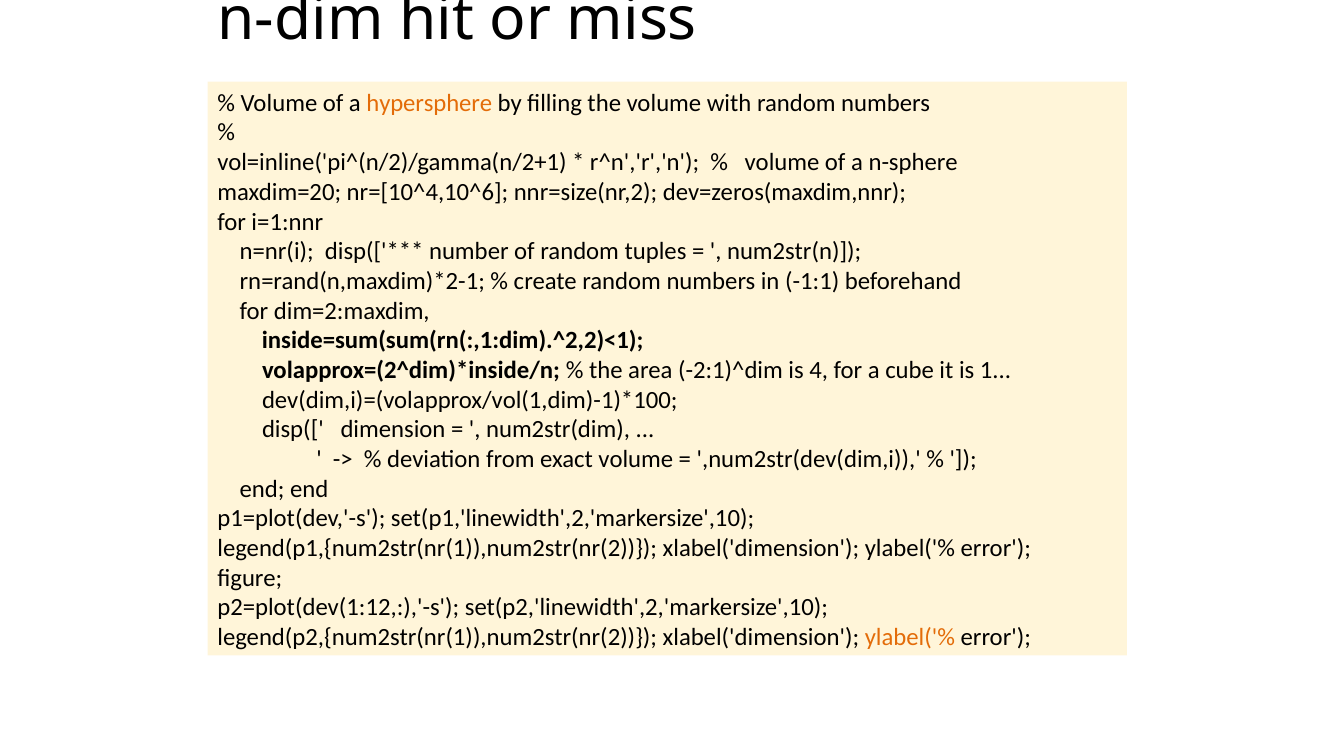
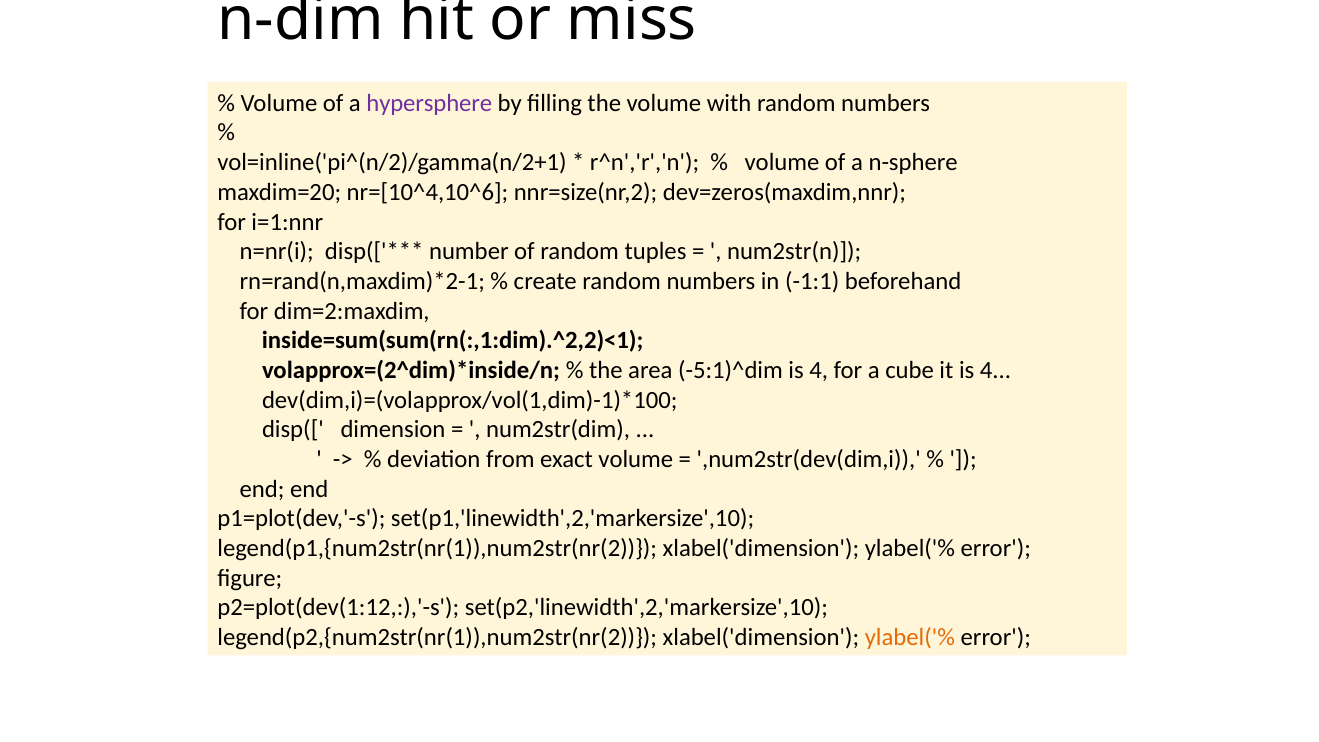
hypersphere colour: orange -> purple
-2:1)^dim: -2:1)^dim -> -5:1)^dim
it is 1: 1 -> 4
